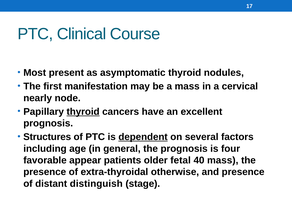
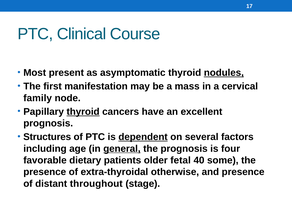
nodules underline: none -> present
nearly: nearly -> family
general underline: none -> present
appear: appear -> dietary
40 mass: mass -> some
distinguish: distinguish -> throughout
